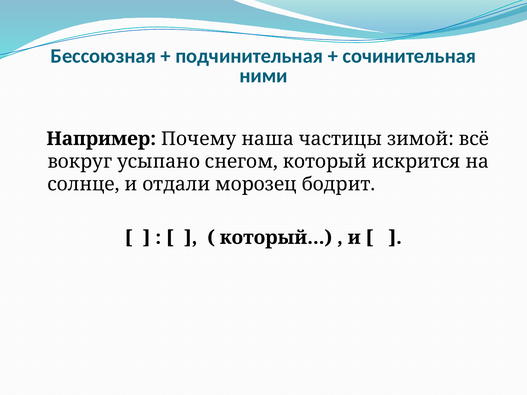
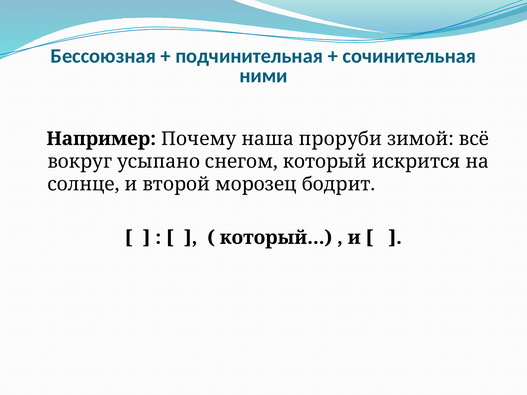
частицы: частицы -> проруби
отдали: отдали -> второй
